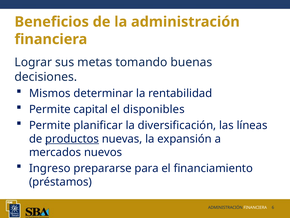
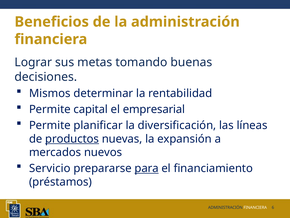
disponibles: disponibles -> empresarial
Ingreso: Ingreso -> Servicio
para underline: none -> present
